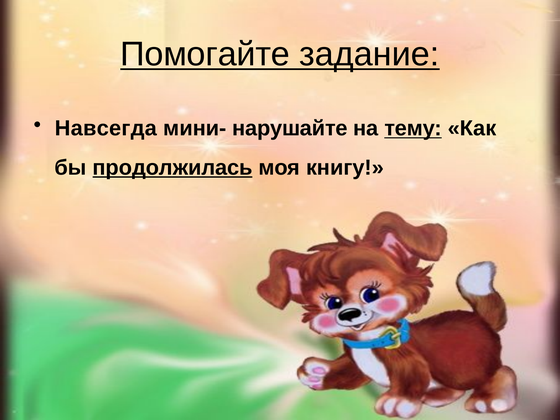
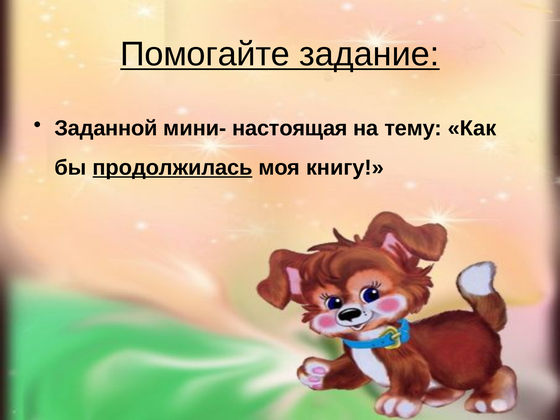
Навсегда: Навсегда -> Заданной
нарушайте: нарушайте -> настоящая
тему underline: present -> none
